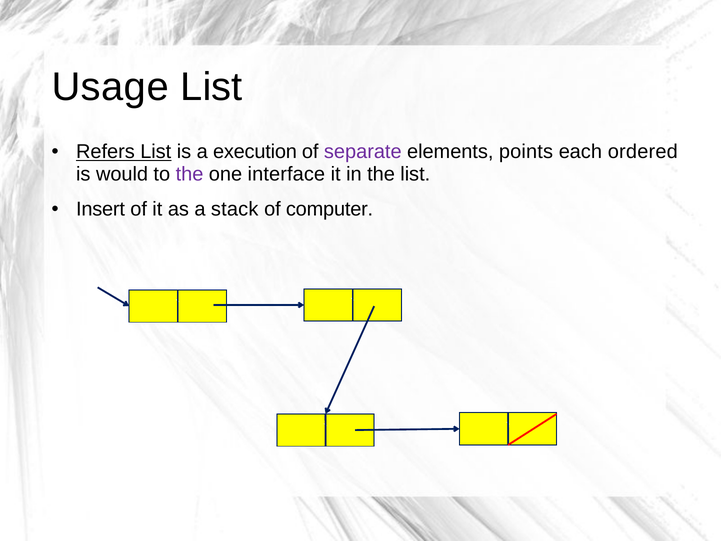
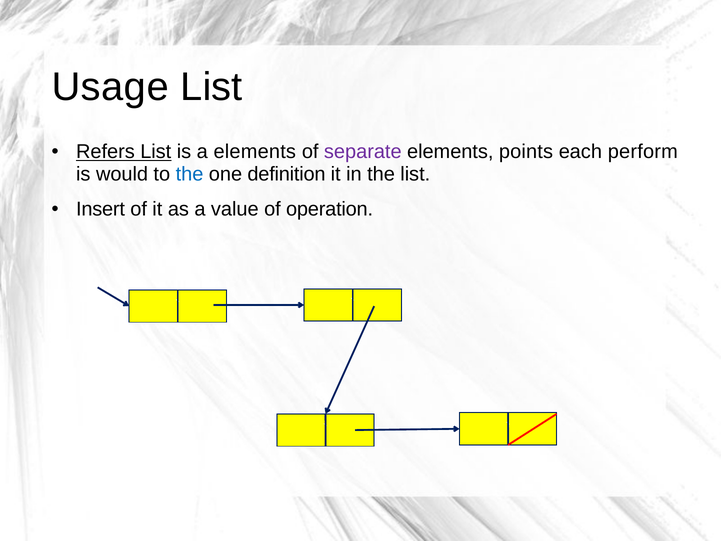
a execution: execution -> elements
ordered: ordered -> perform
the at (190, 174) colour: purple -> blue
interface: interface -> definition
stack: stack -> value
computer: computer -> operation
